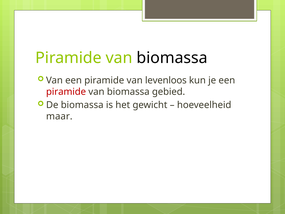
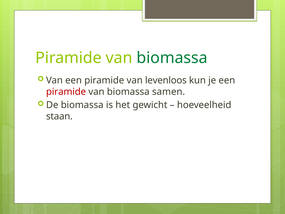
biomassa at (172, 58) colour: black -> green
gebied: gebied -> samen
maar: maar -> staan
